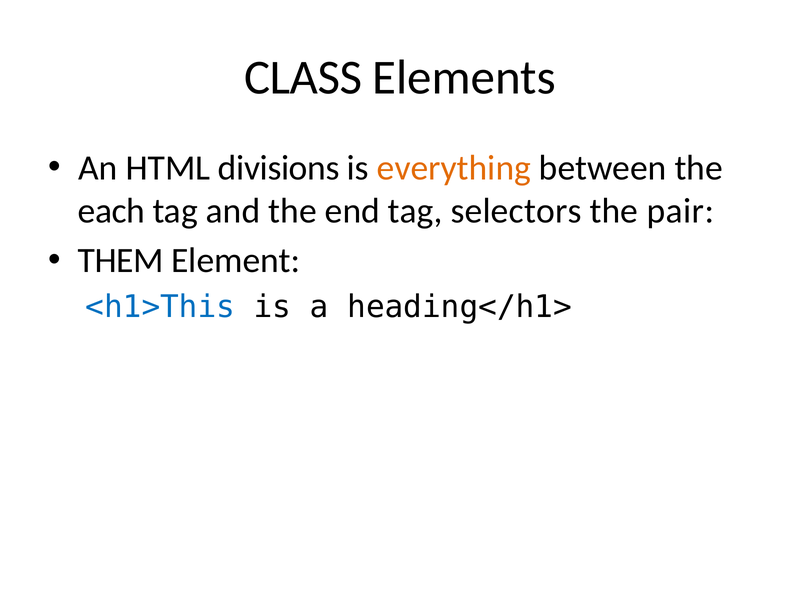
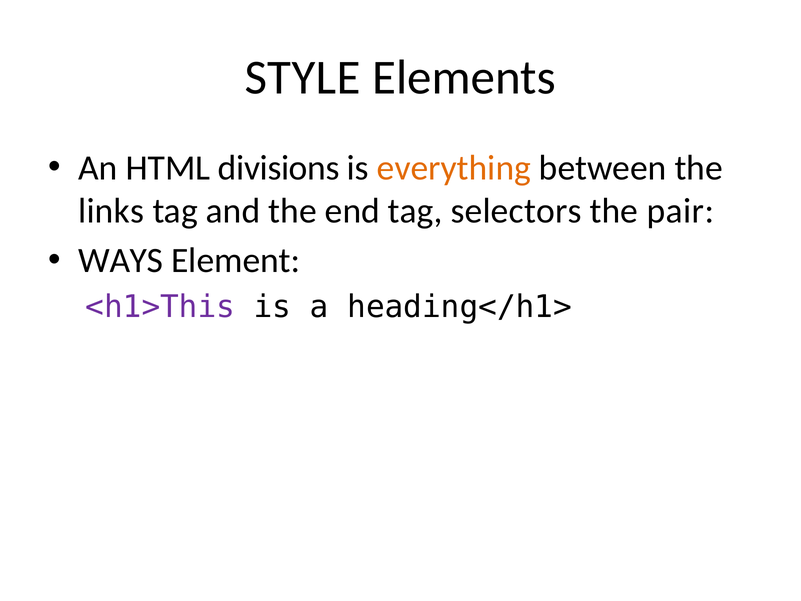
CLASS: CLASS -> STYLE
each: each -> links
THEM: THEM -> WAYS
<h1>This colour: blue -> purple
